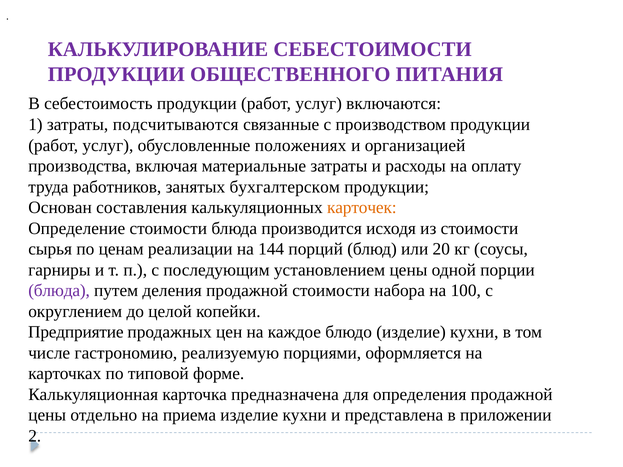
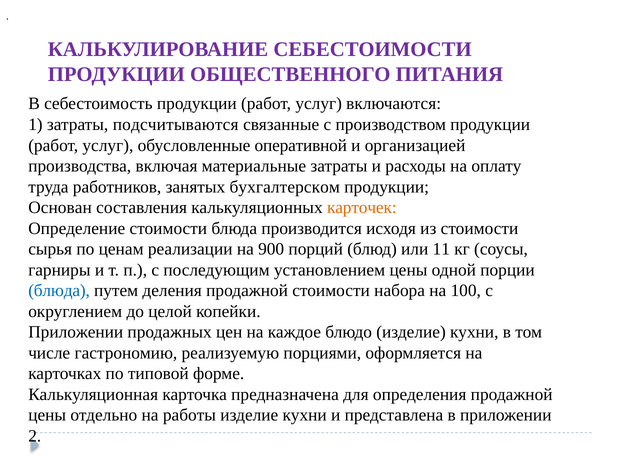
положениях: положениях -> оперативной
144: 144 -> 900
20: 20 -> 11
блюда at (59, 291) colour: purple -> blue
Предприятие at (76, 332): Предприятие -> Приложении
приема: приема -> работы
